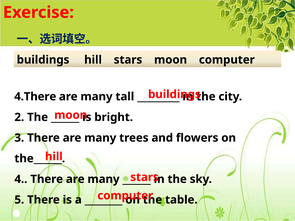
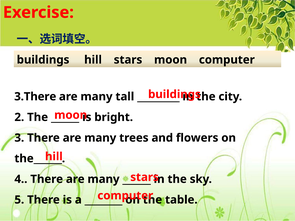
4.There: 4.There -> 3.There
